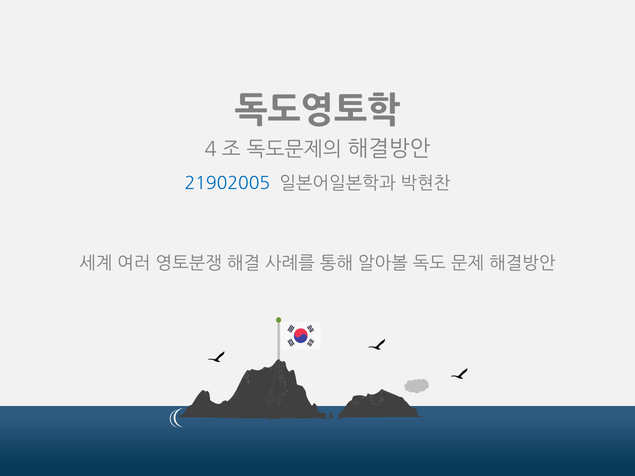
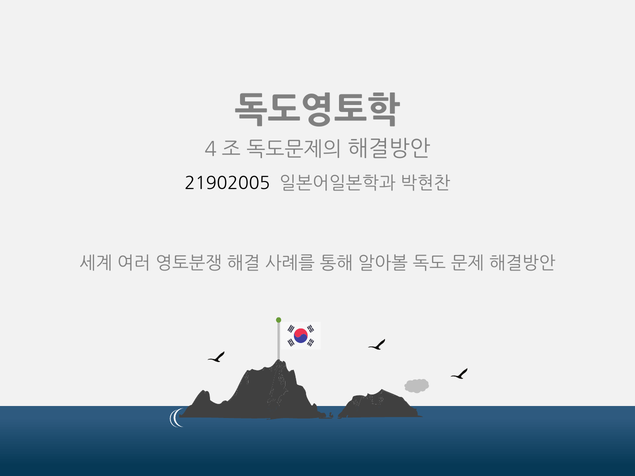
21902005 colour: blue -> black
